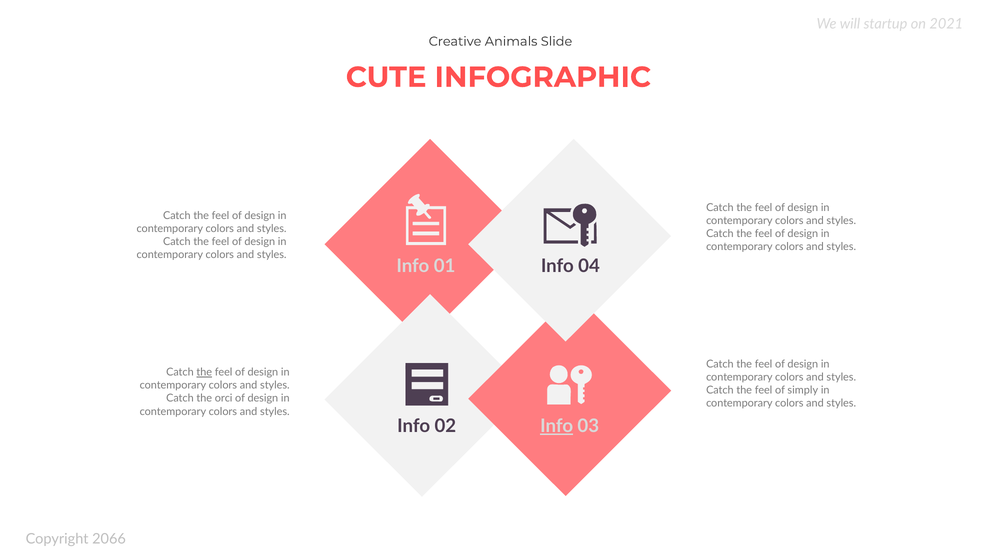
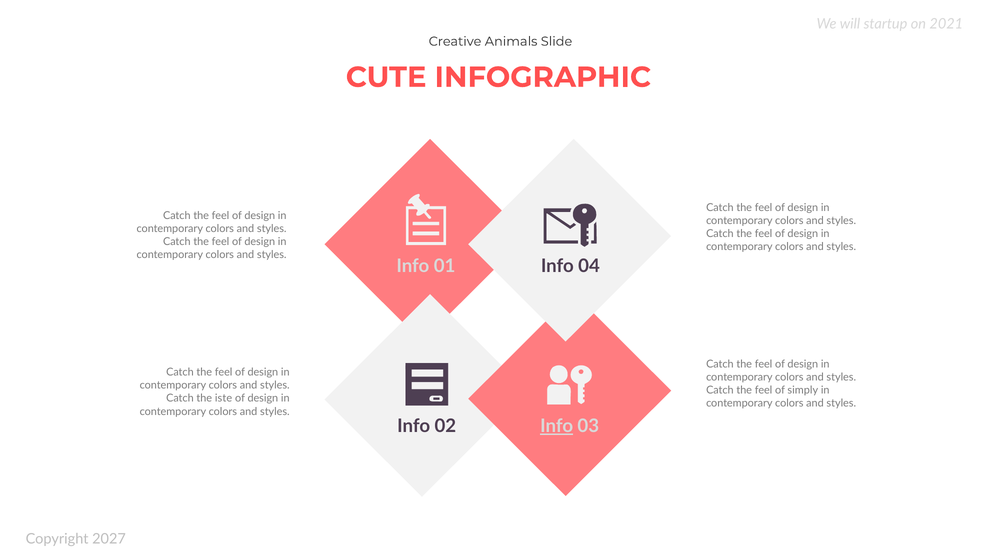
the at (204, 373) underline: present -> none
orci: orci -> iste
2066: 2066 -> 2027
